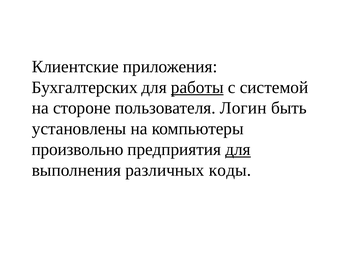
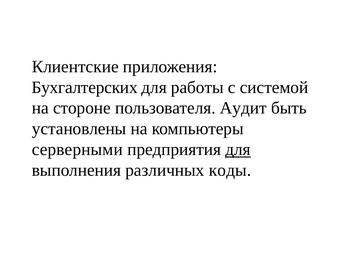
работы underline: present -> none
Логин: Логин -> Аудит
произвольно: произвольно -> серверными
